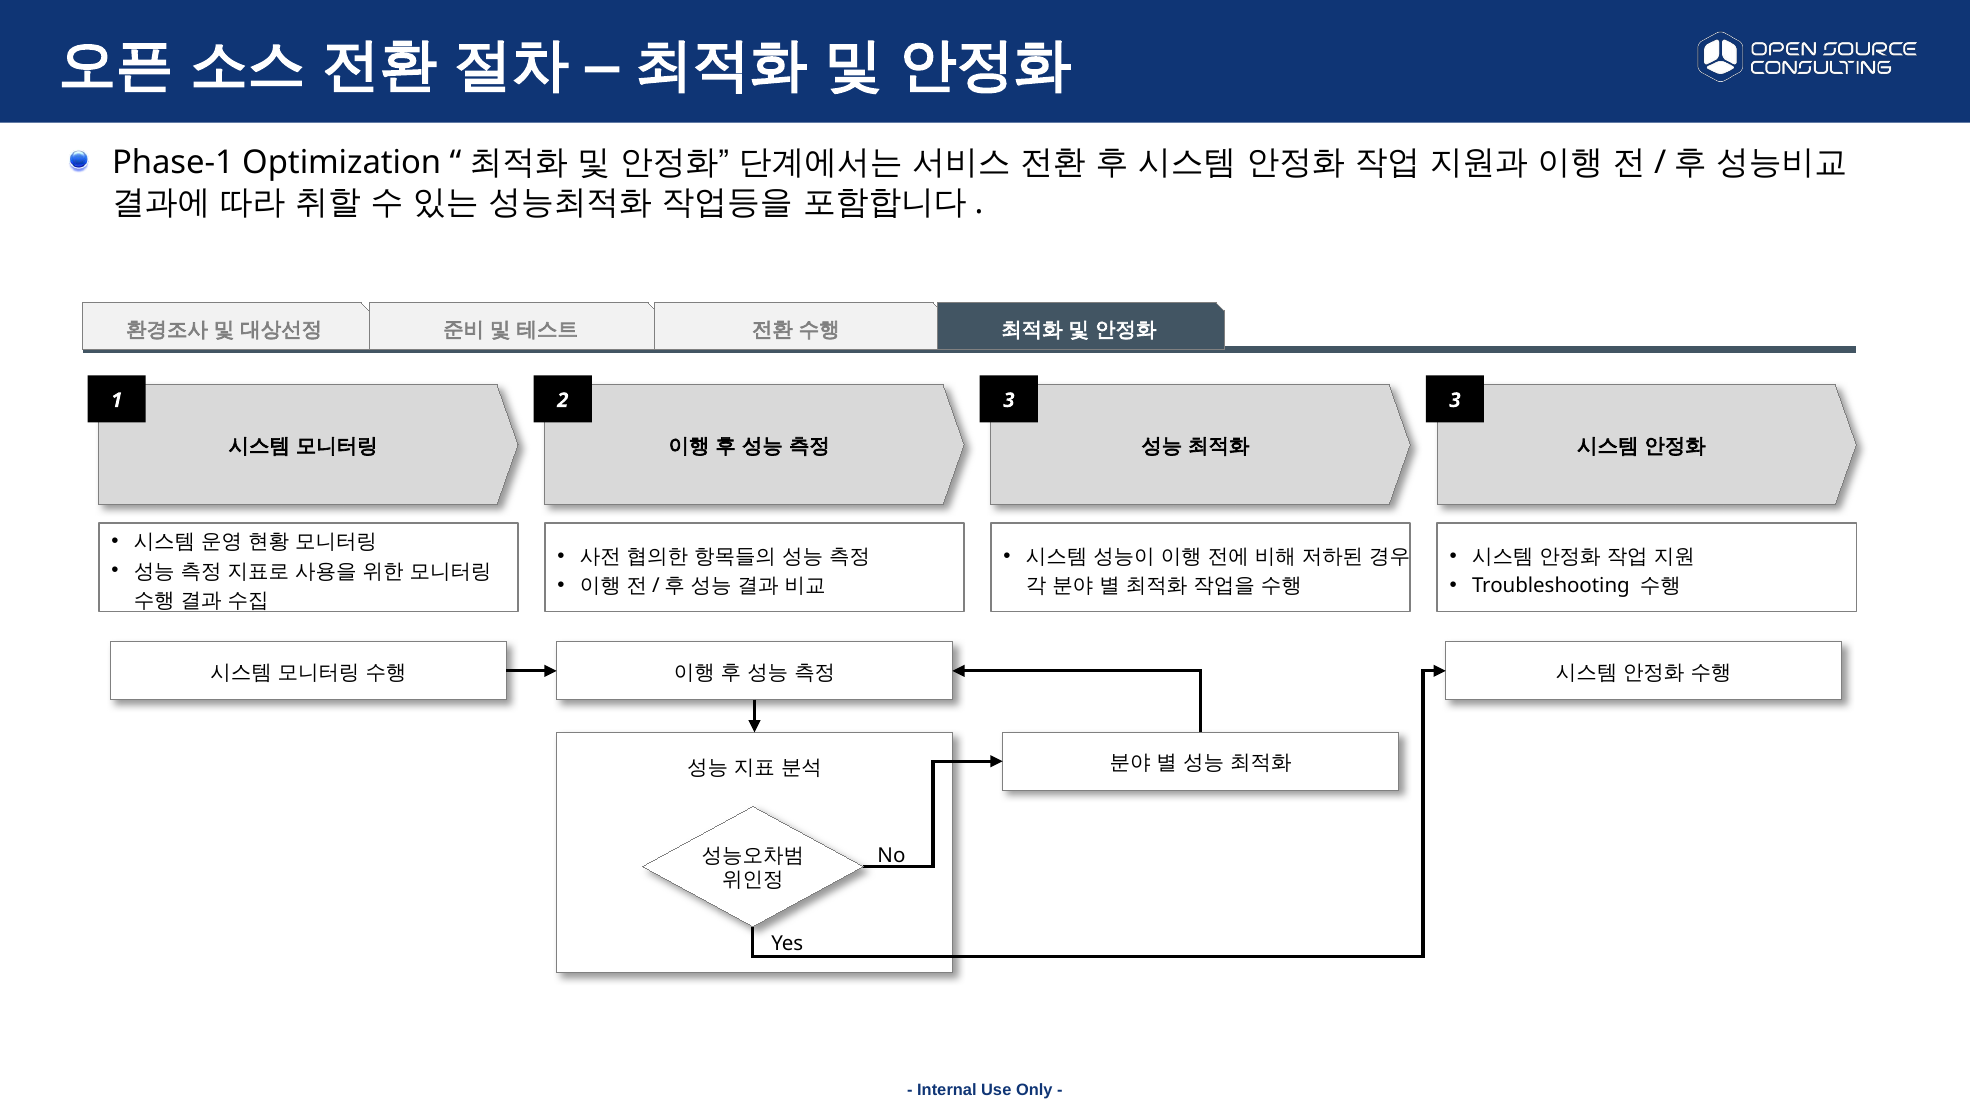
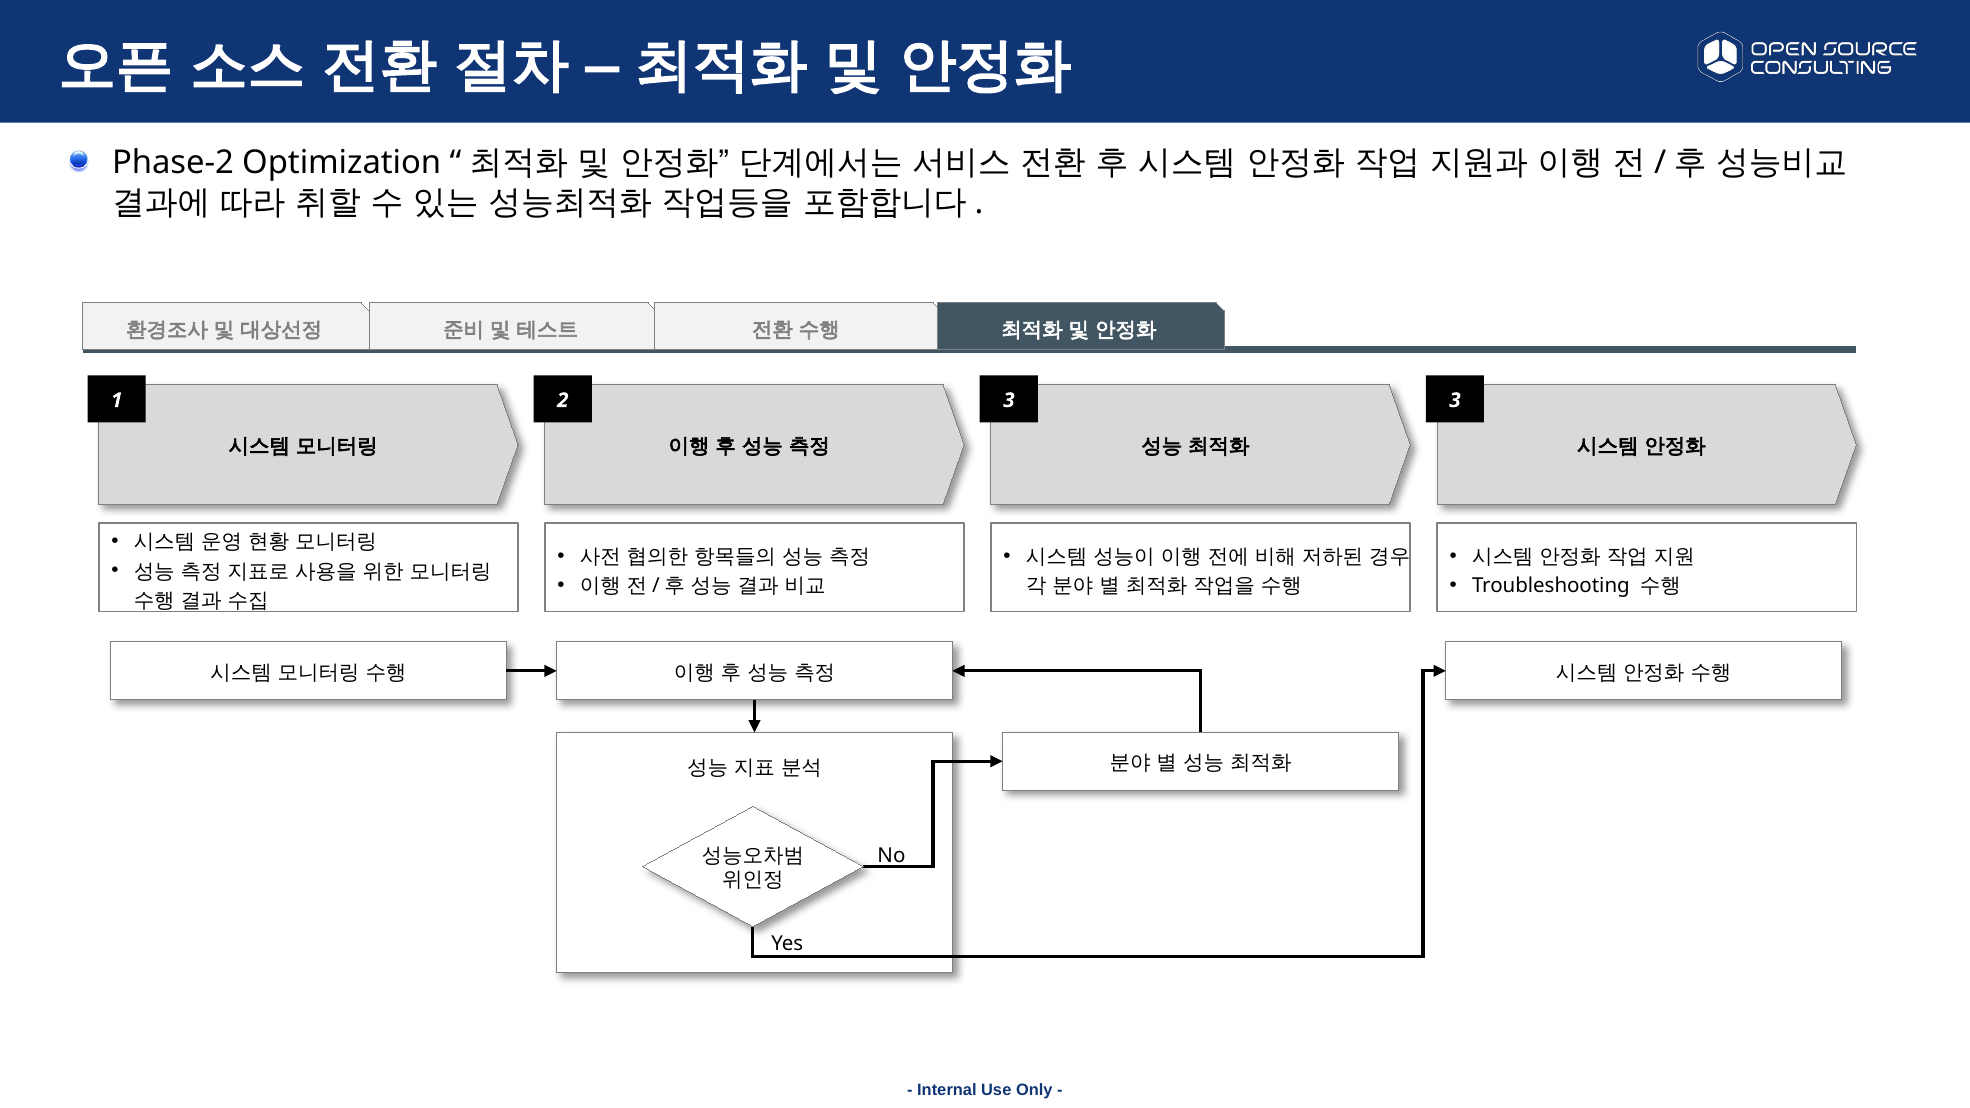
Phase-1: Phase-1 -> Phase-2
